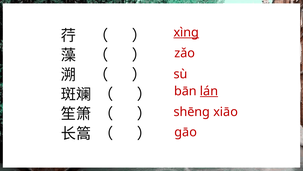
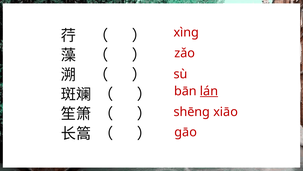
xìng underline: present -> none
